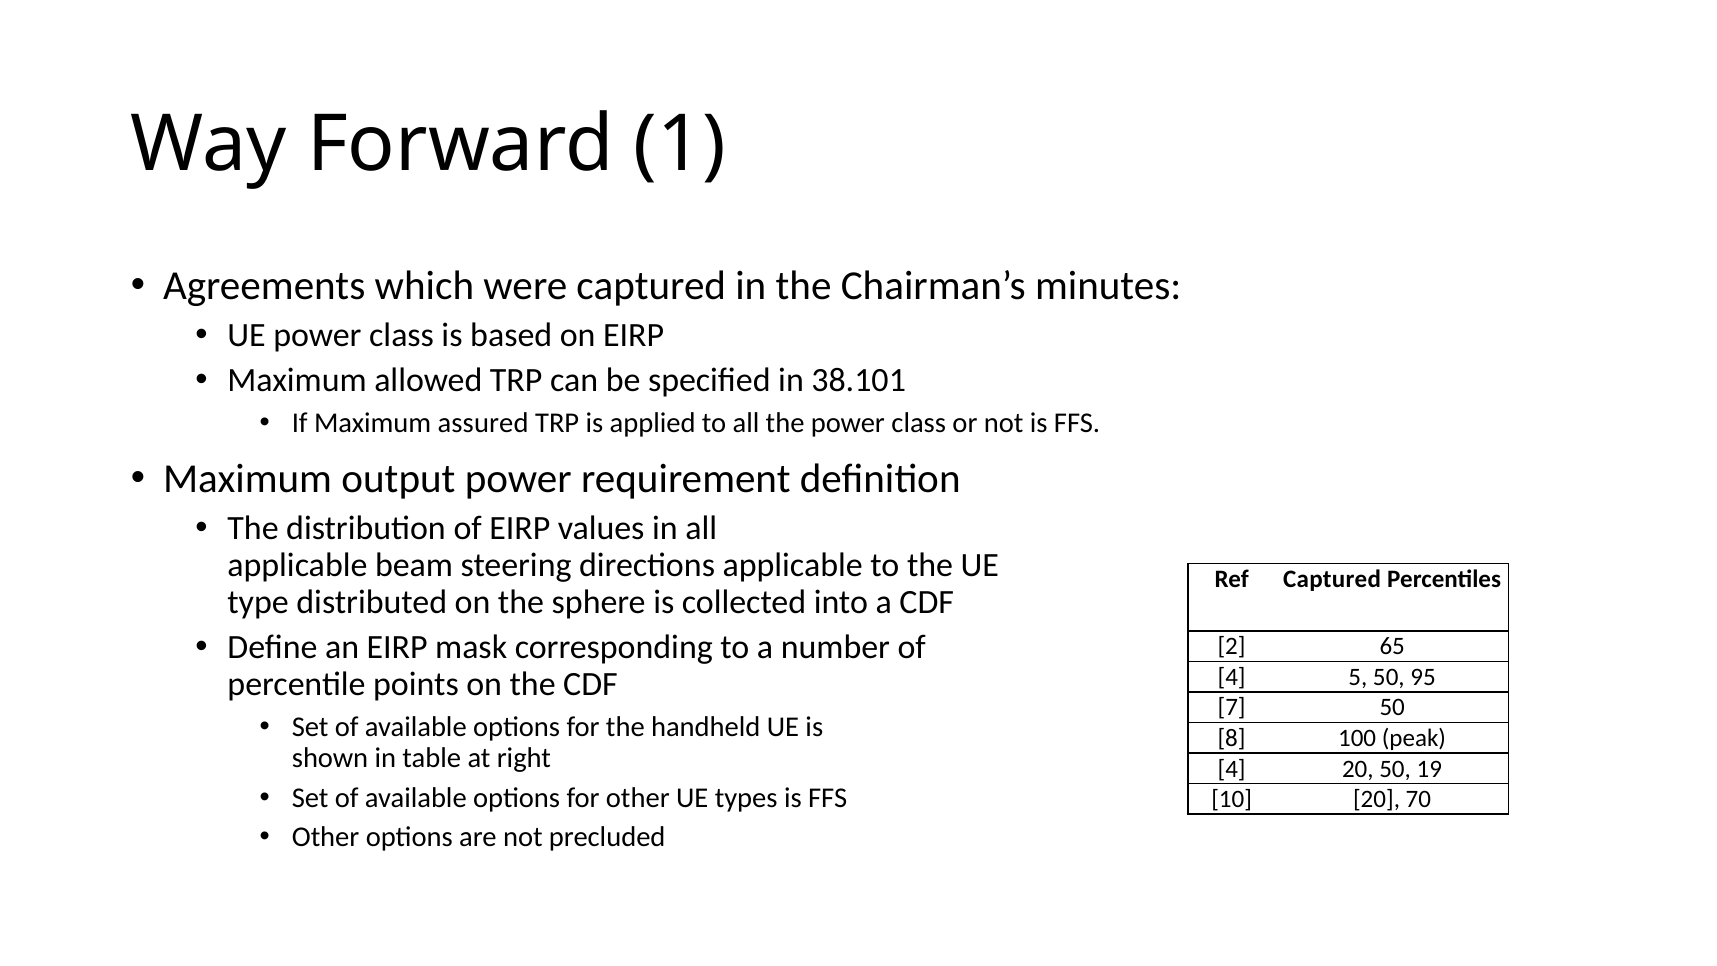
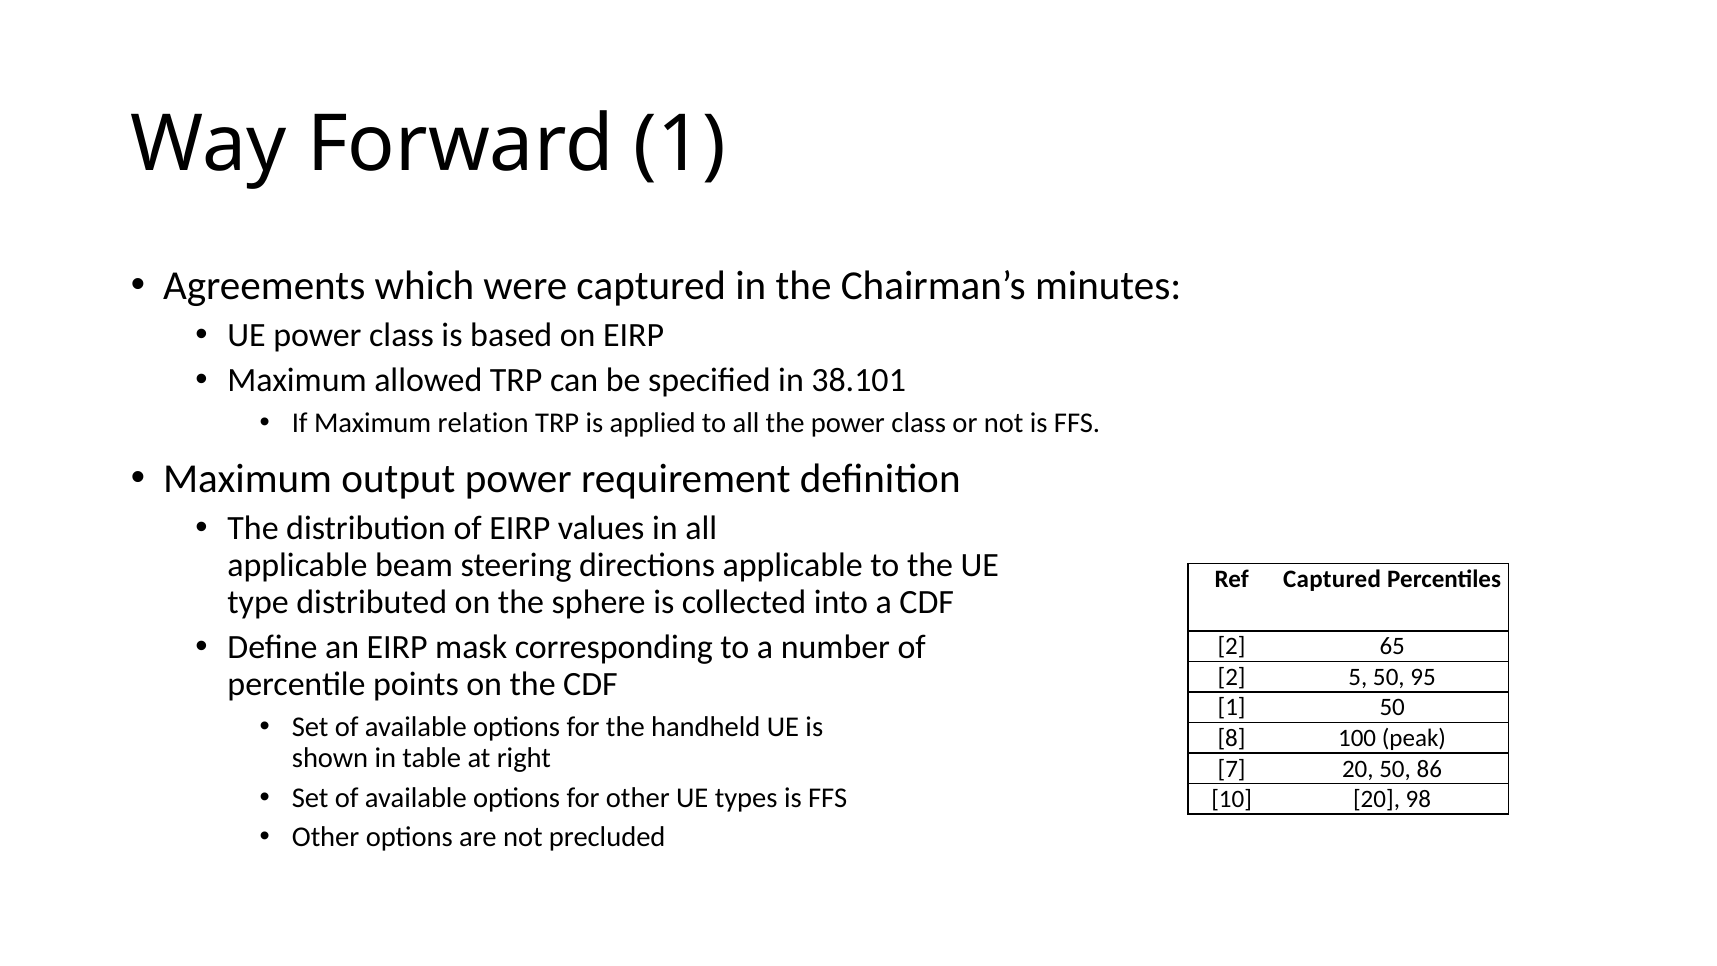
assured: assured -> relation
4 at (1232, 677): 4 -> 2
7 at (1232, 708): 7 -> 1
4 at (1232, 769): 4 -> 7
19: 19 -> 86
70: 70 -> 98
